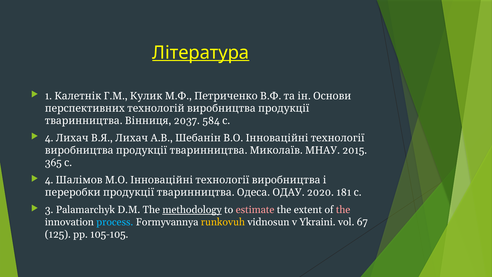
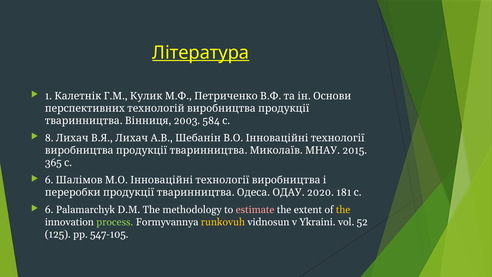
2037: 2037 -> 2003
4 at (49, 138): 4 -> 8
4 at (49, 180): 4 -> 6
3 at (49, 210): 3 -> 6
methodology underline: present -> none
the at (343, 210) colour: pink -> yellow
process colour: light blue -> light green
67: 67 -> 52
105-105: 105-105 -> 547-105
